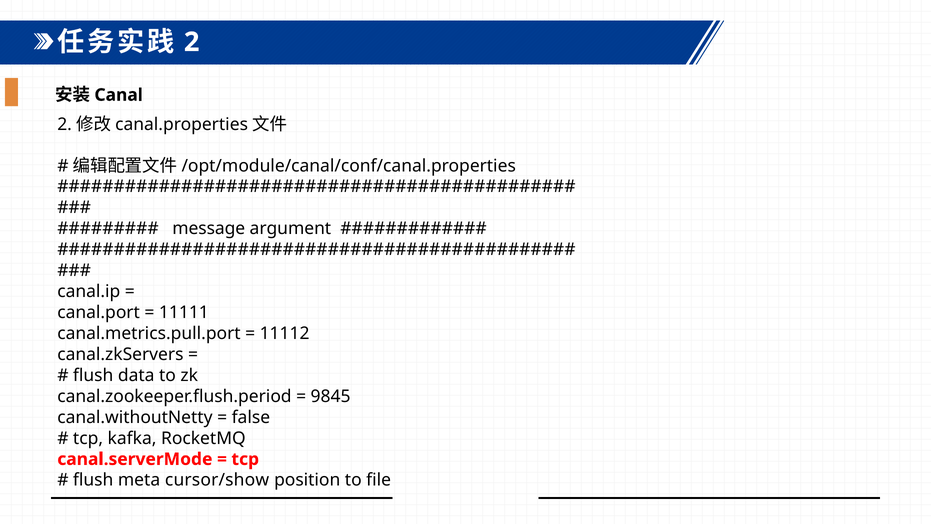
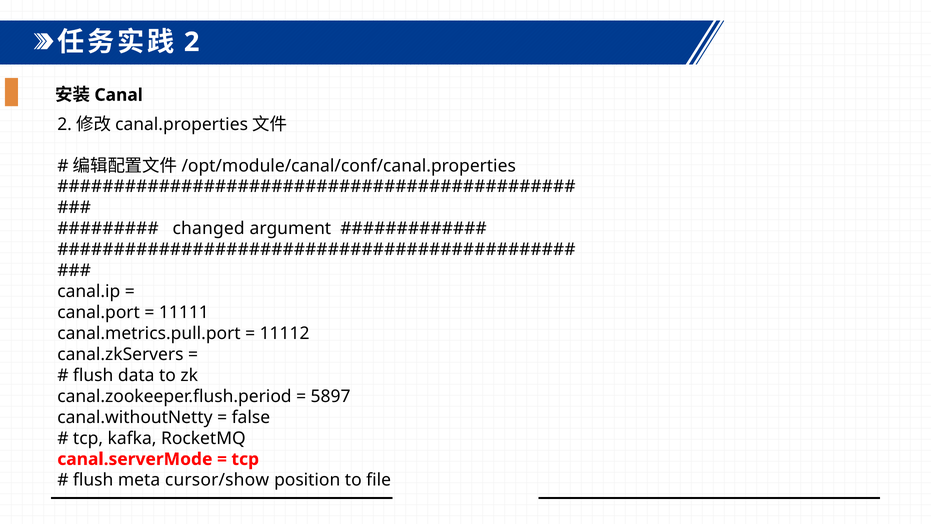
message: message -> changed
9845: 9845 -> 5897
